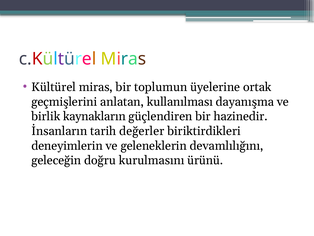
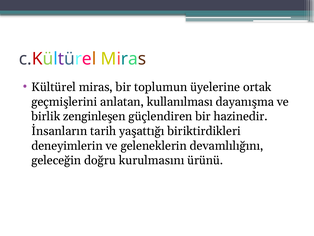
kaynakların: kaynakların -> zenginleşen
değerler: değerler -> yaşattığı
